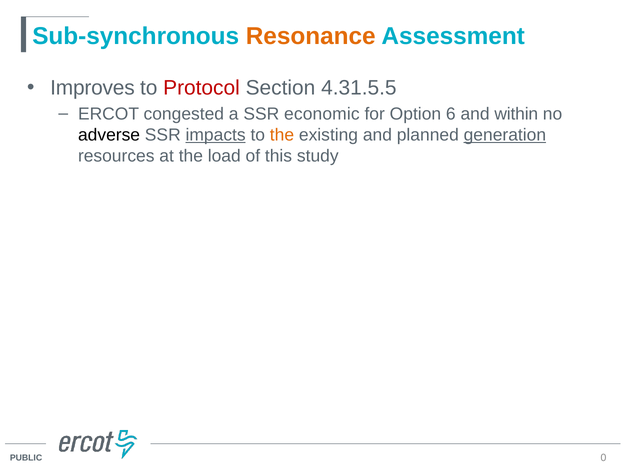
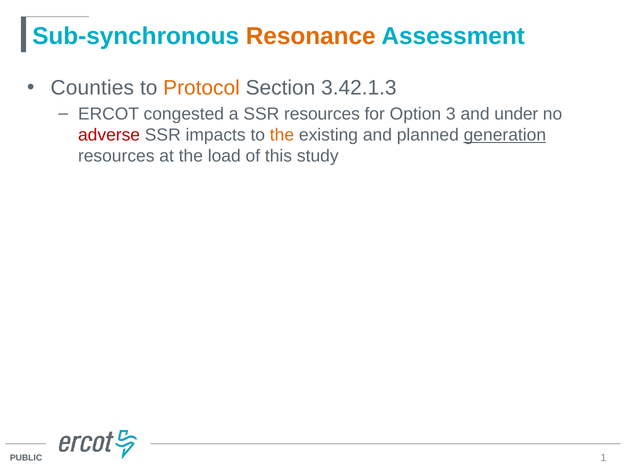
Improves: Improves -> Counties
Protocol colour: red -> orange
4.31.5.5: 4.31.5.5 -> 3.42.1.3
SSR economic: economic -> resources
6: 6 -> 3
within: within -> under
adverse colour: black -> red
impacts underline: present -> none
0: 0 -> 1
